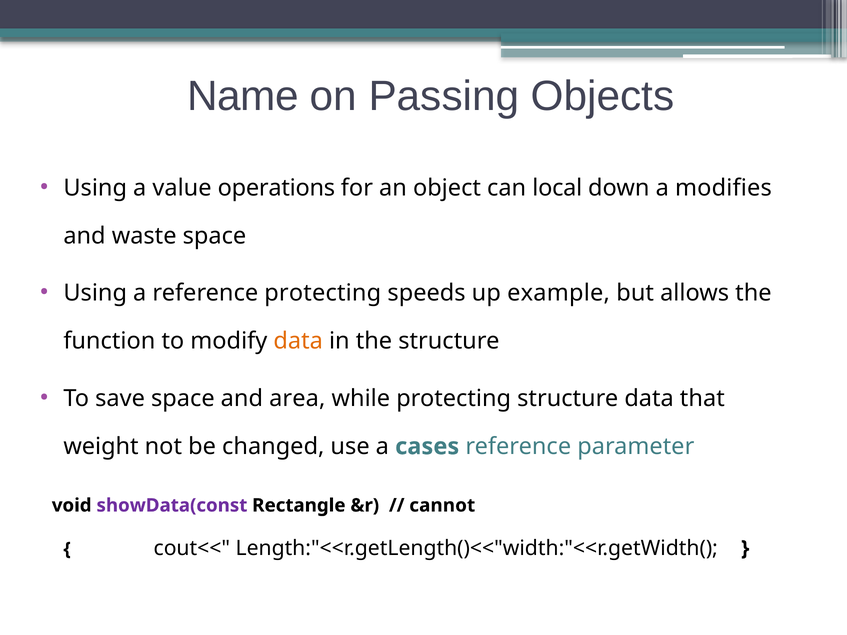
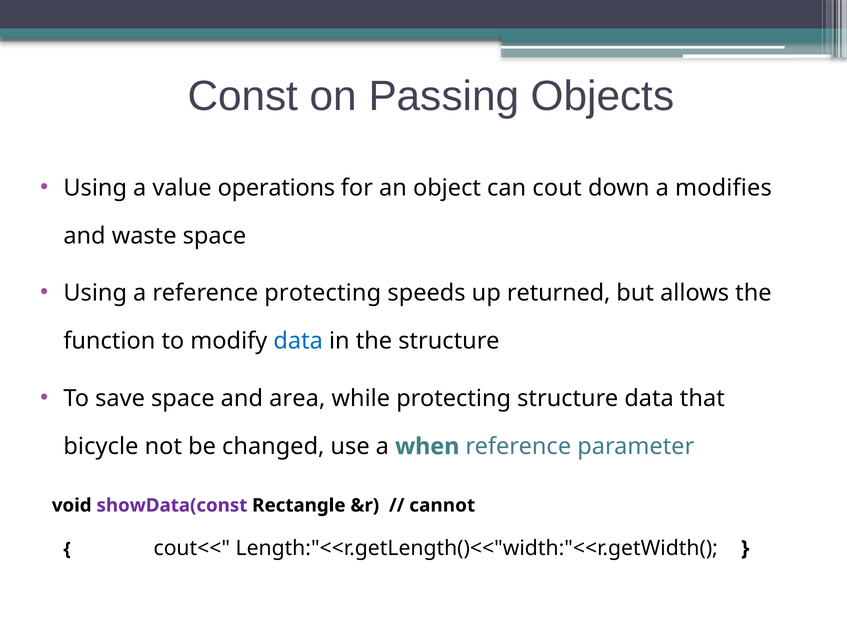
Name: Name -> Const
local: local -> cout
example: example -> returned
data at (298, 341) colour: orange -> blue
weight: weight -> bicycle
cases: cases -> when
